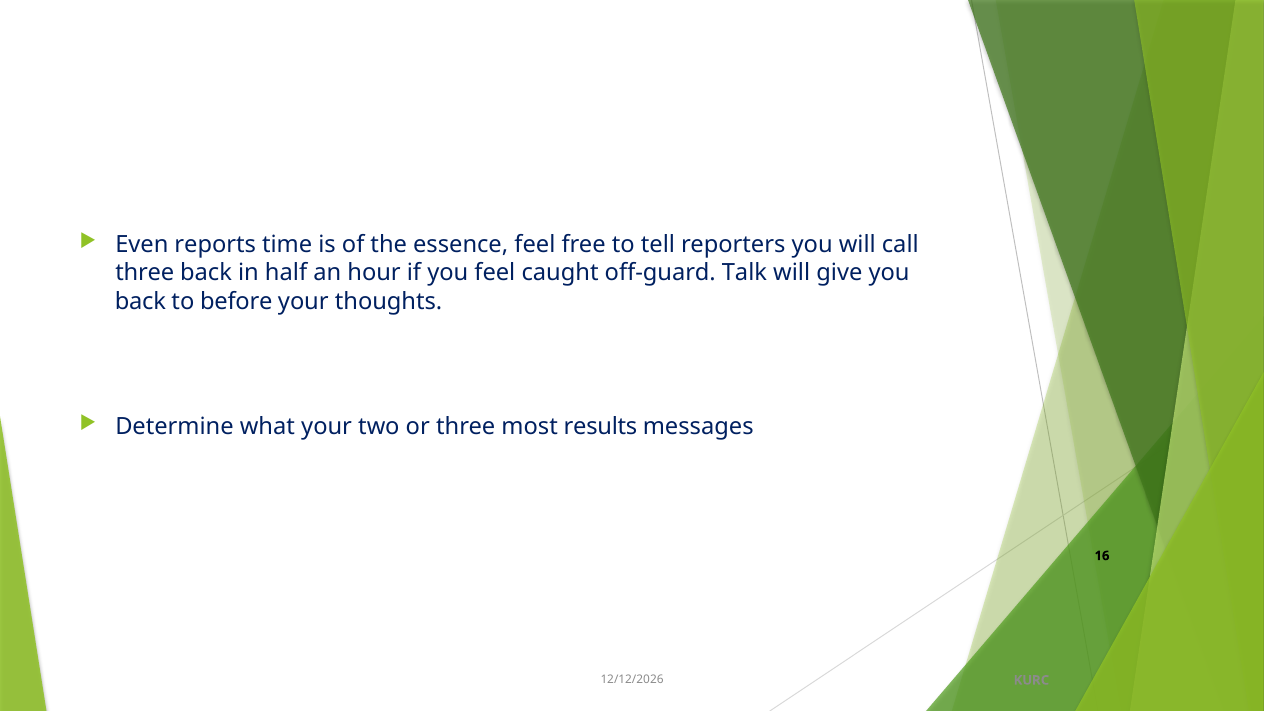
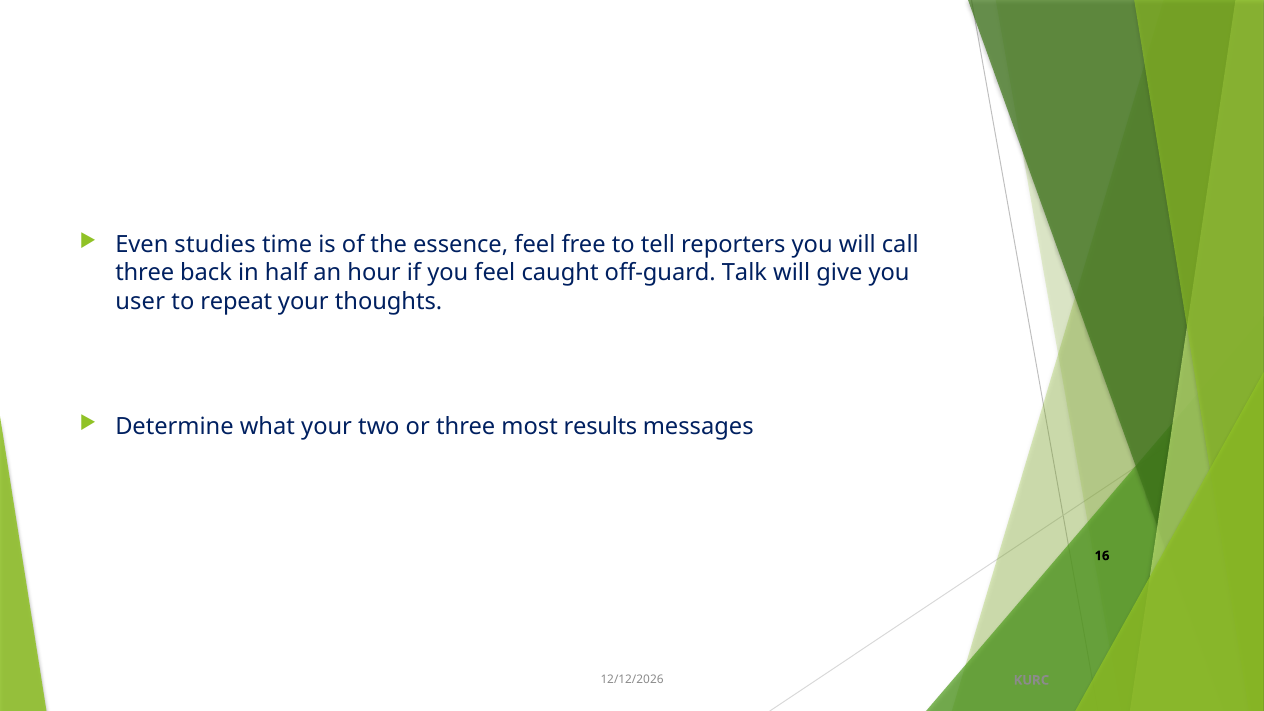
reports: reports -> studies
back at (140, 302): back -> user
before: before -> repeat
